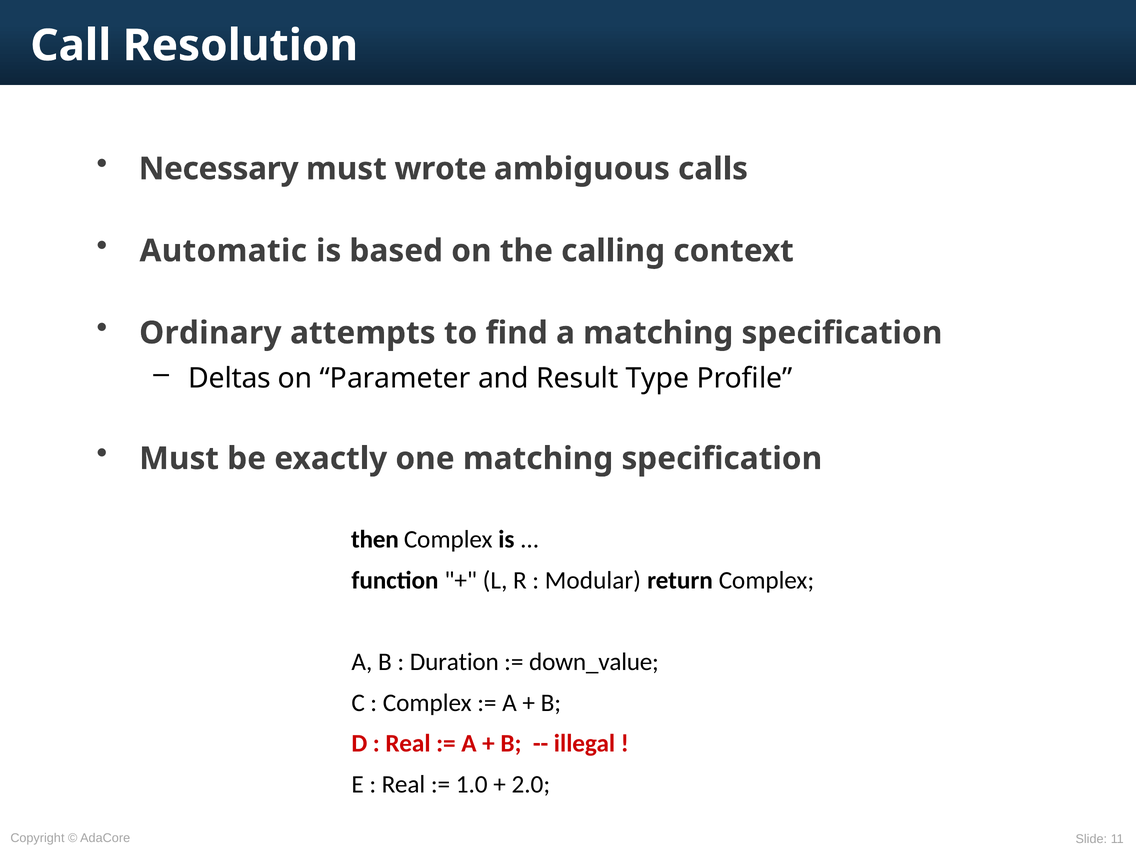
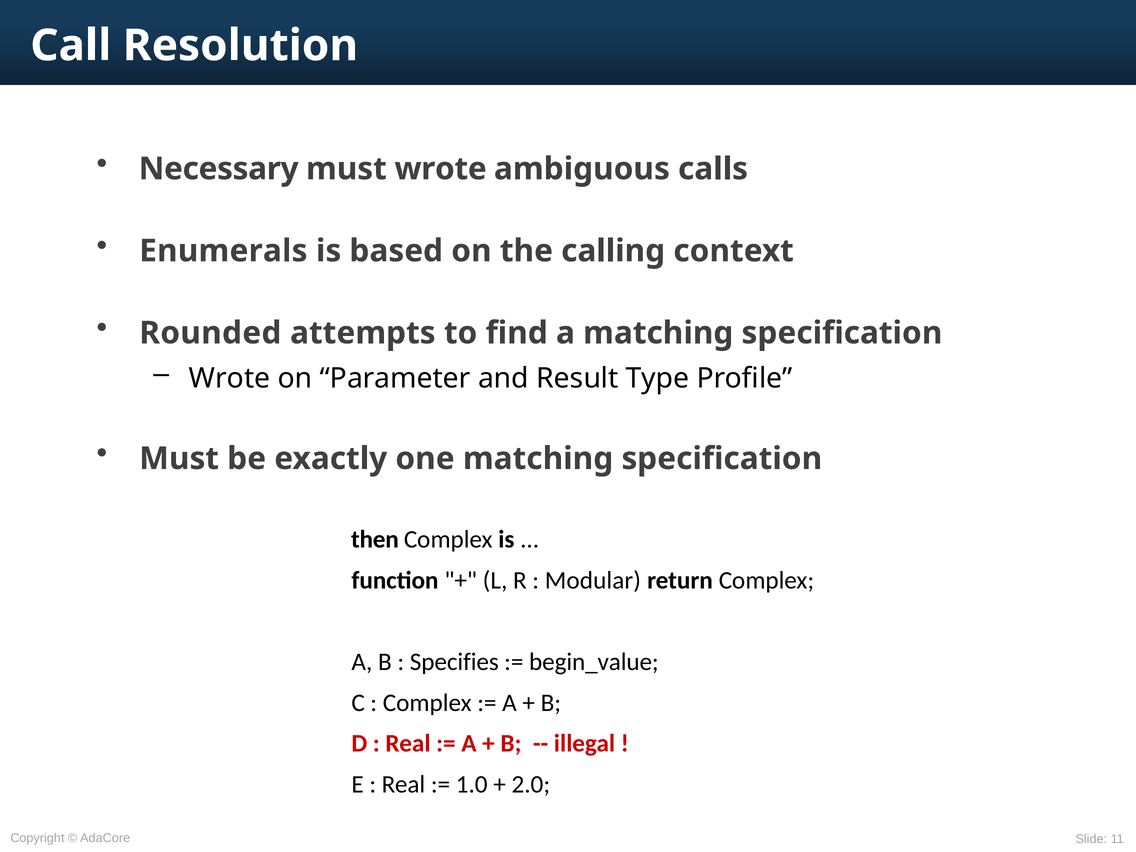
Automatic: Automatic -> Enumerals
Ordinary: Ordinary -> Rounded
Deltas at (230, 378): Deltas -> Wrote
Duration: Duration -> Specifies
down_value: down_value -> begin_value
